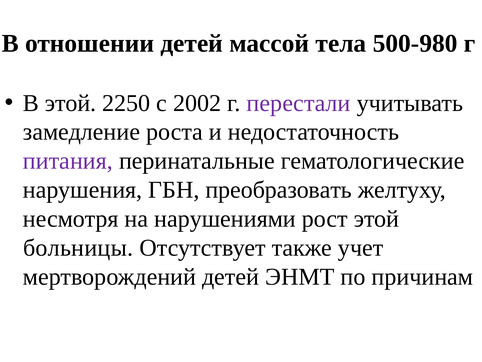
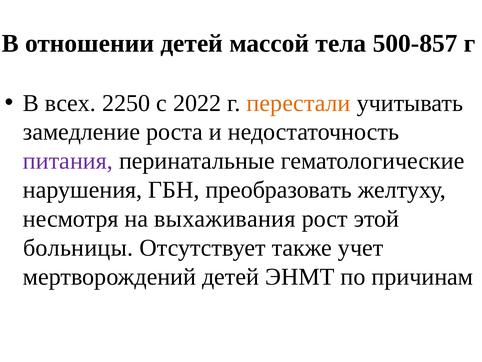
500-980: 500-980 -> 500-857
В этой: этой -> всех
2002: 2002 -> 2022
перестали colour: purple -> orange
нарушениями: нарушениями -> выхаживания
